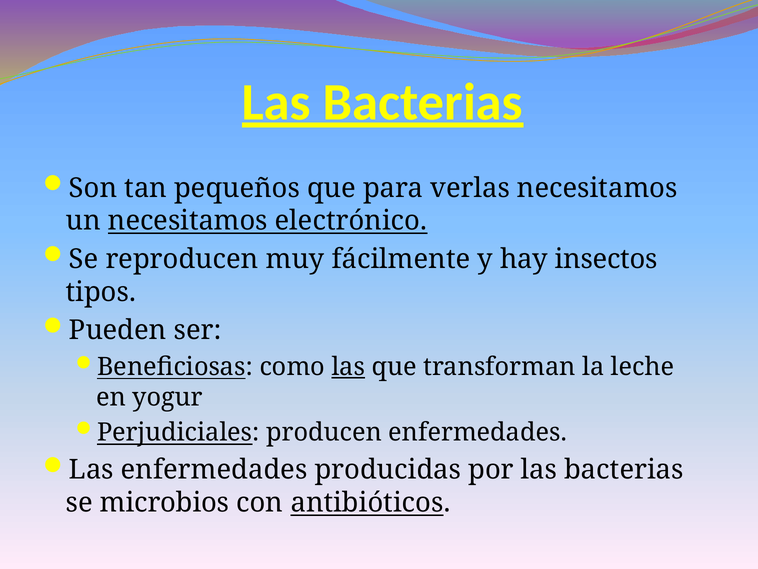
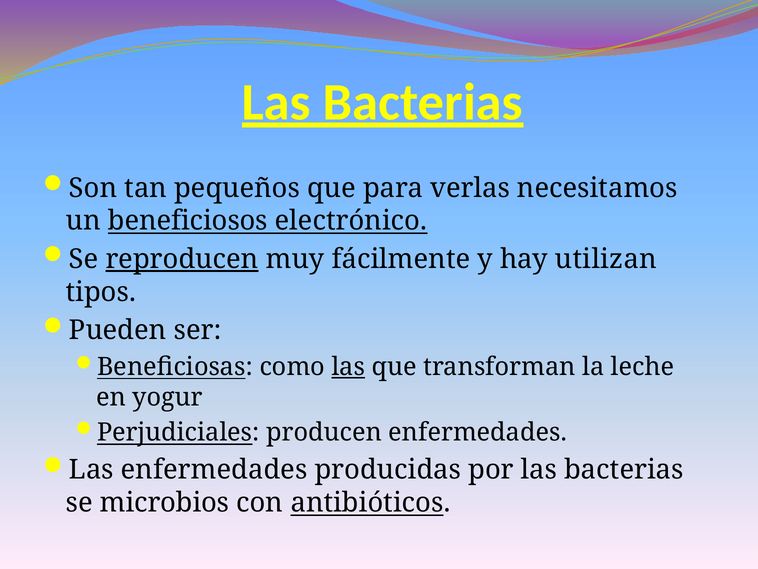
un necesitamos: necesitamos -> beneficiosos
reproducen underline: none -> present
insectos: insectos -> utilizan
